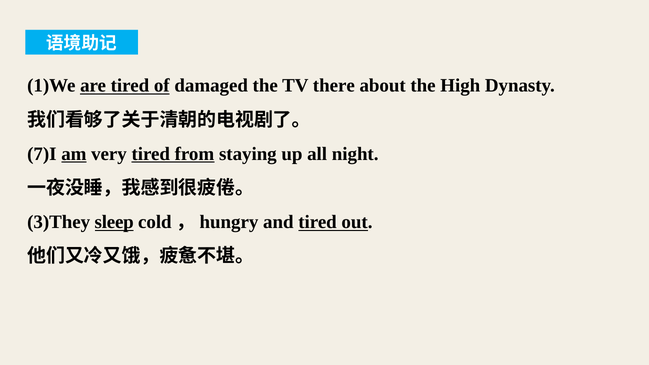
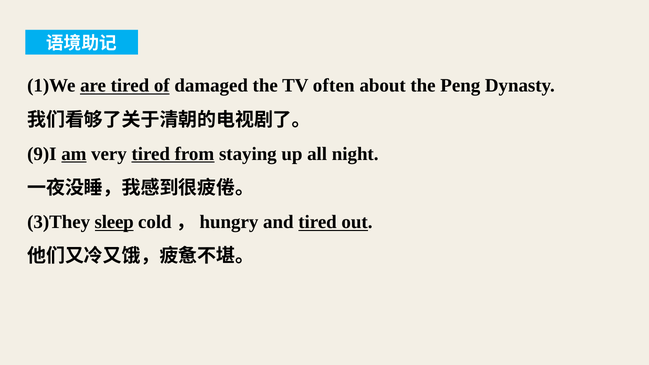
there: there -> often
High: High -> Peng
7)I: 7)I -> 9)I
